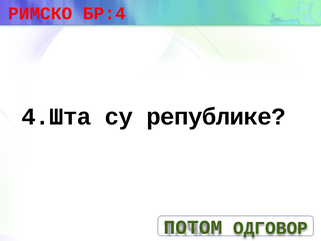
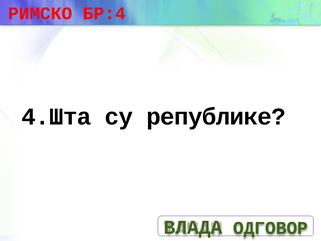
ПОТОМ: ПОТОМ -> ВЛАДА
